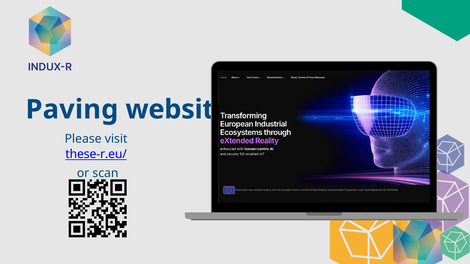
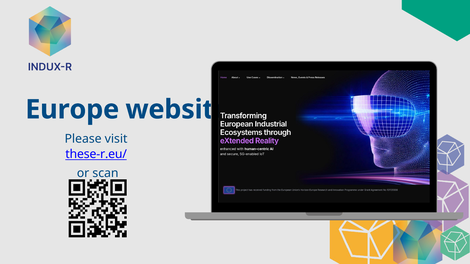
Paving: Paving -> Europe
